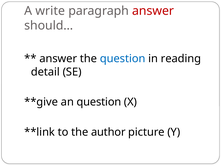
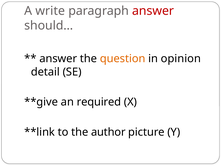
question at (123, 59) colour: blue -> orange
reading: reading -> opinion
an question: question -> required
